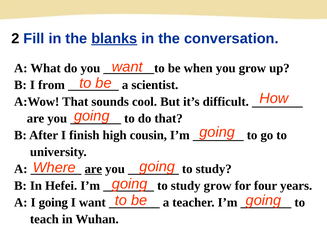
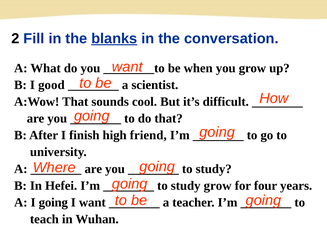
from: from -> good
cousin: cousin -> friend
are at (93, 169) underline: present -> none
